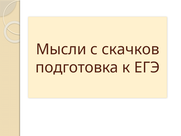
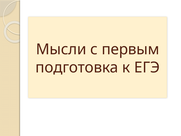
скачков: скачков -> первым
